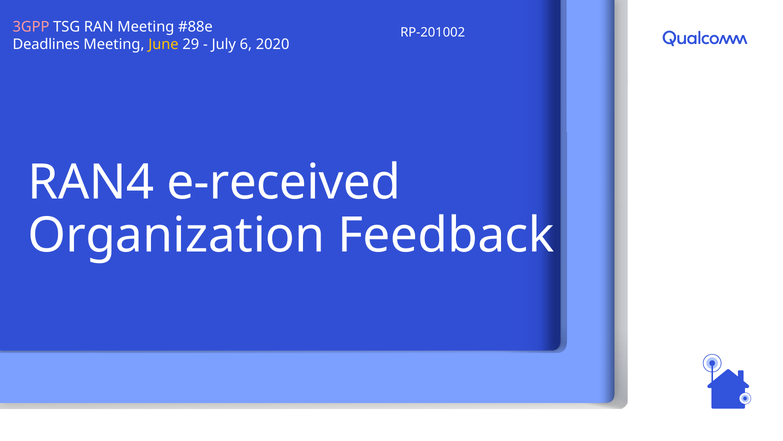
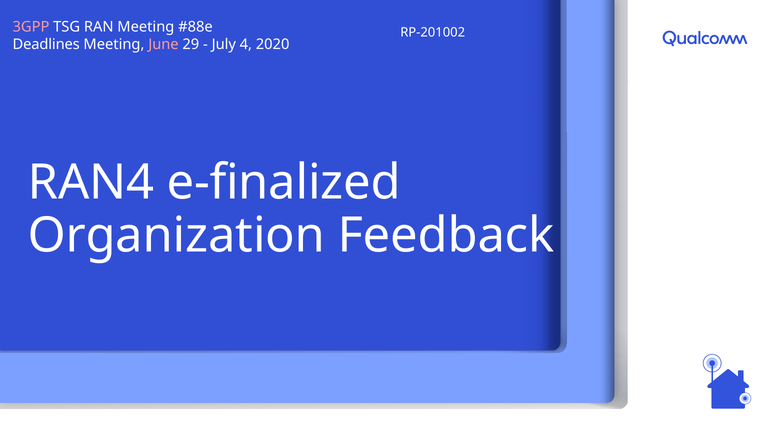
June colour: yellow -> pink
6: 6 -> 4
e-received: e-received -> e-finalized
